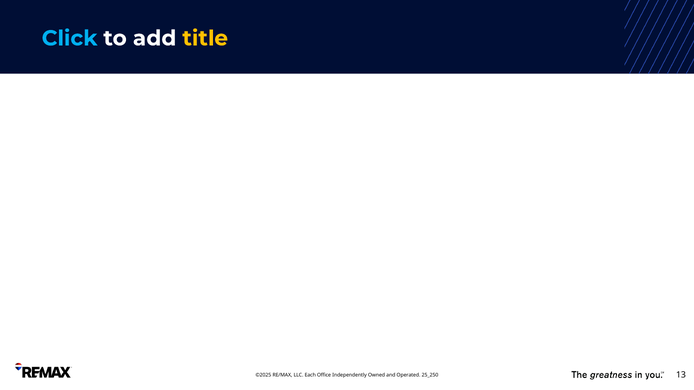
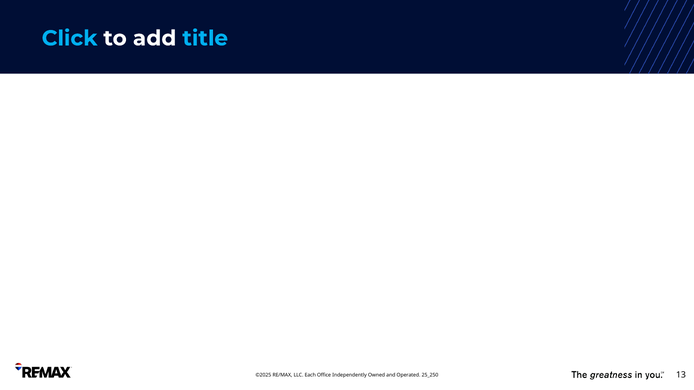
title colour: yellow -> light blue
